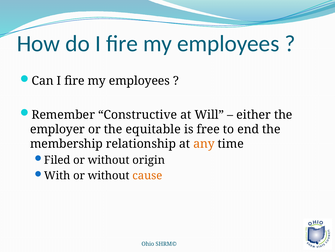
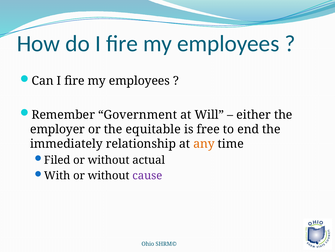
Constructive: Constructive -> Government
membership: membership -> immediately
origin: origin -> actual
cause colour: orange -> purple
